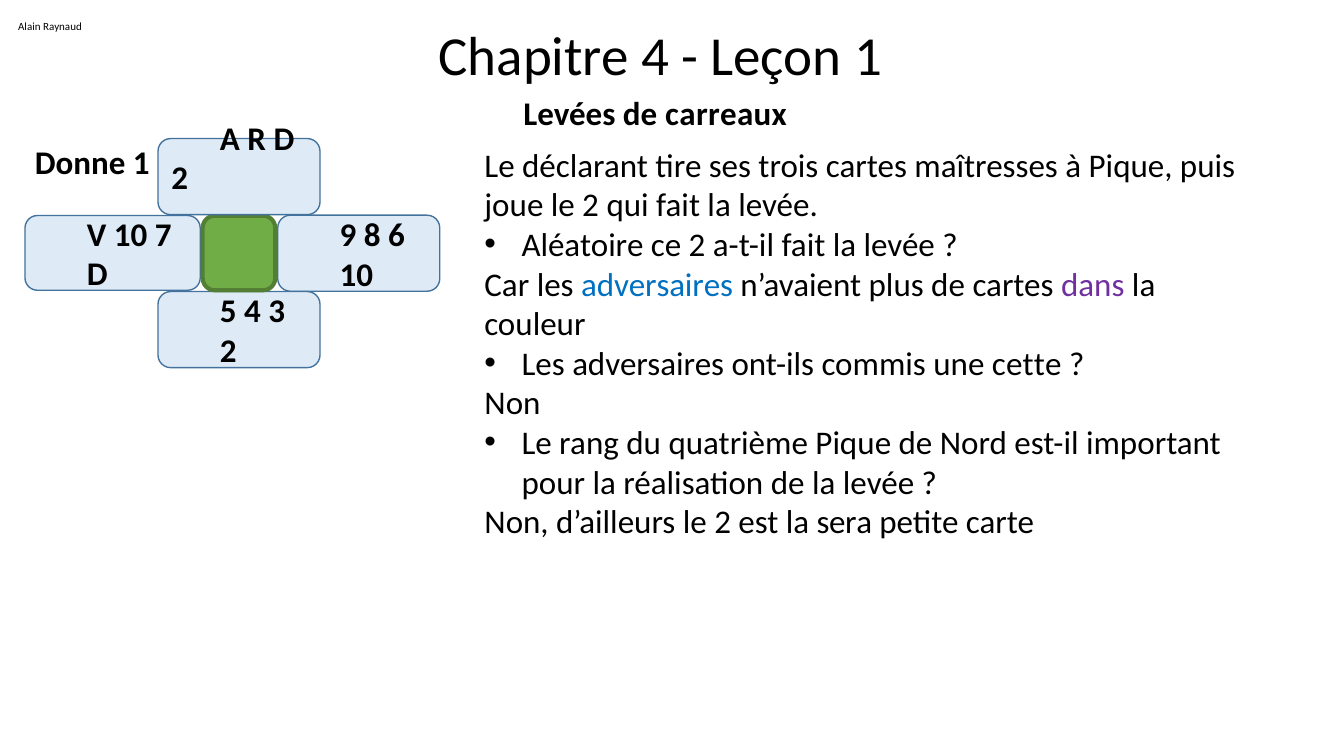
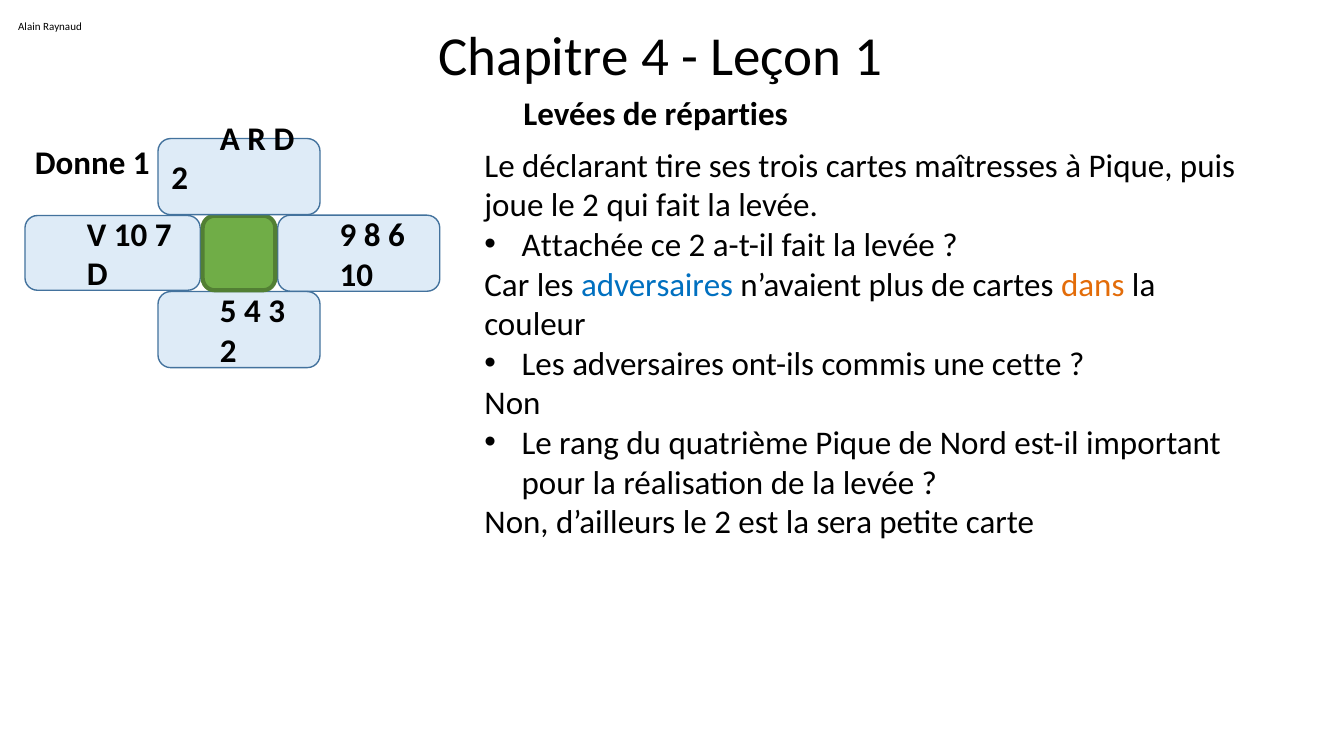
carreaux: carreaux -> réparties
Aléatoire: Aléatoire -> Attachée
dans colour: purple -> orange
